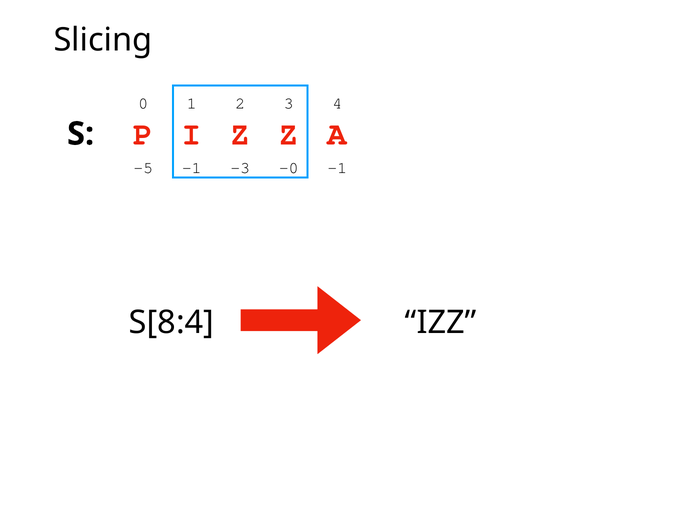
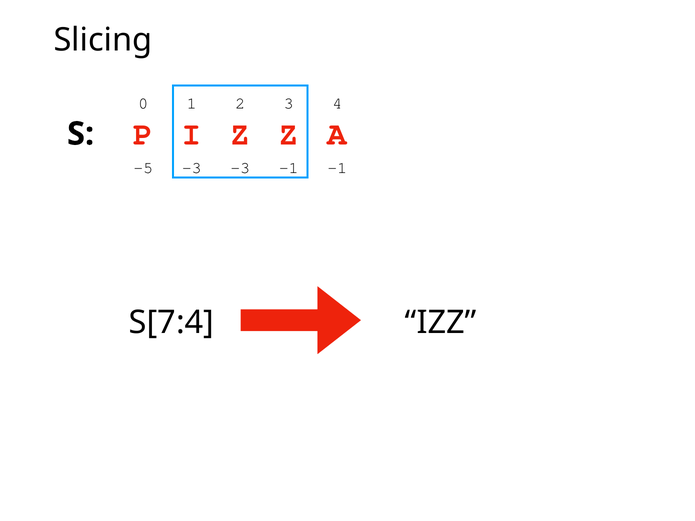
-5 -1: -1 -> -3
-3 -0: -0 -> -1
S[8:4: S[8:4 -> S[7:4
